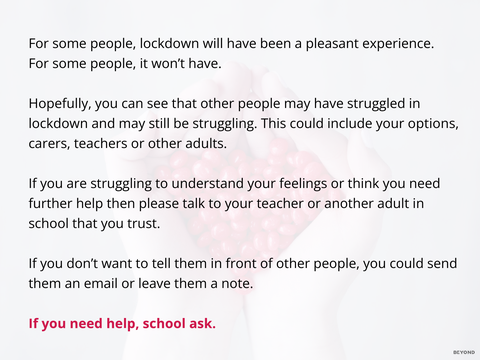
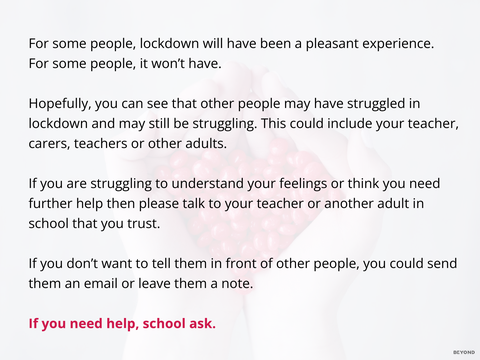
include your options: options -> teacher
